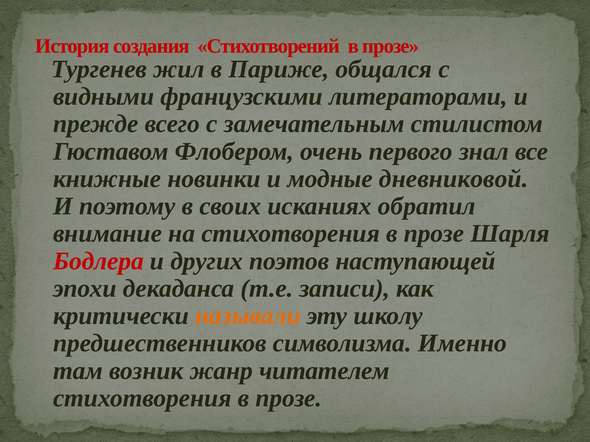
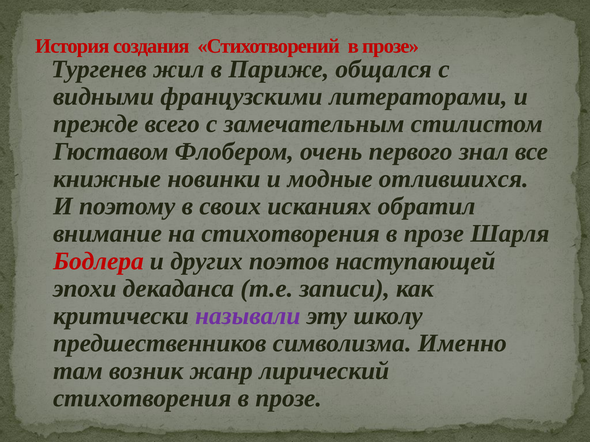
дневниковой: дневниковой -> отлившихся
называли colour: orange -> purple
читателем: читателем -> лирический
